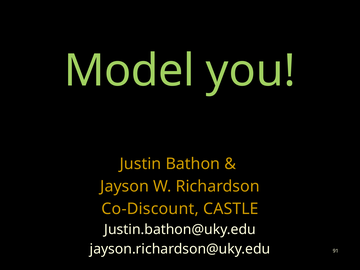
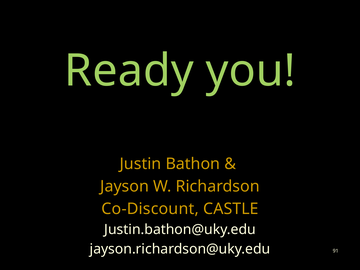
Model: Model -> Ready
